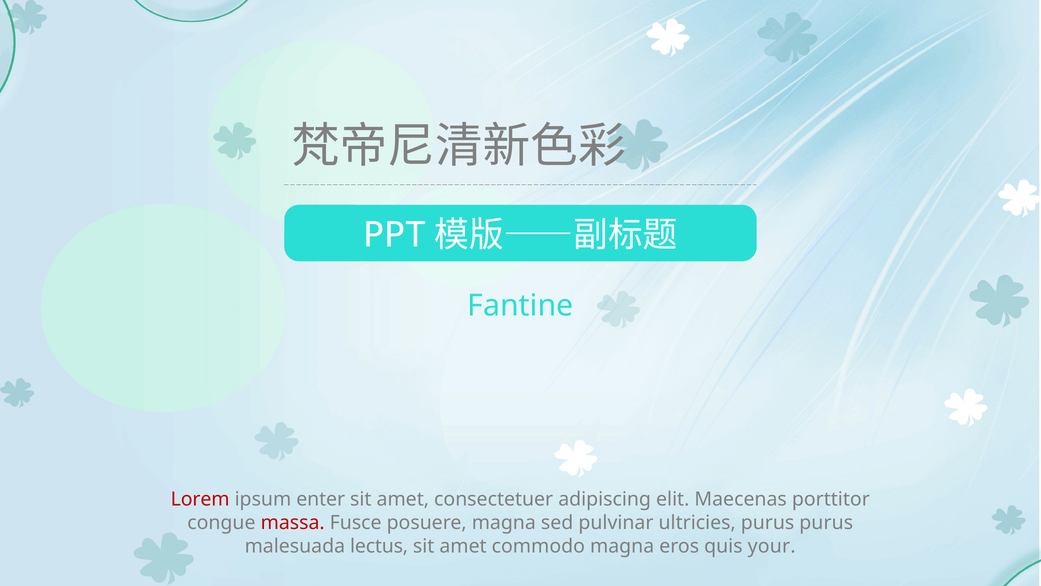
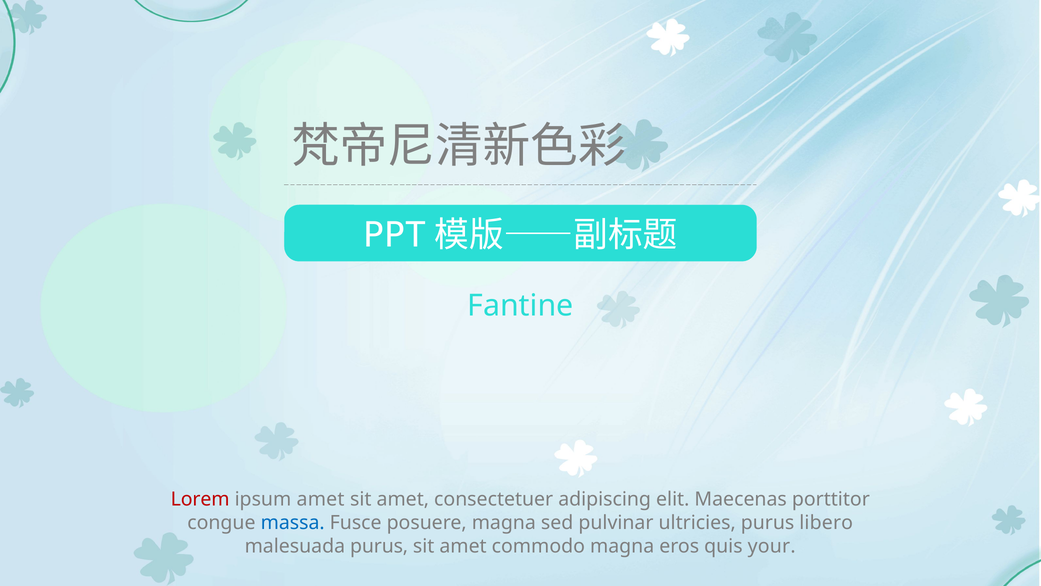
ipsum enter: enter -> amet
massa colour: red -> blue
purus purus: purus -> libero
malesuada lectus: lectus -> purus
